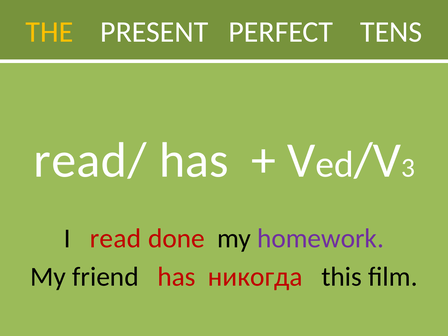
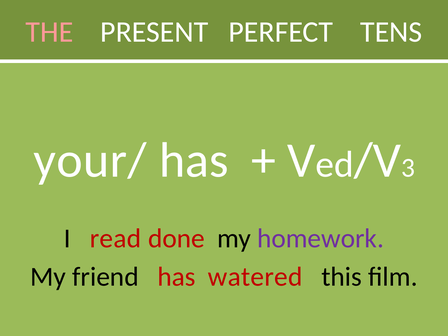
THE colour: yellow -> pink
read/: read/ -> your/
никогда: никогда -> watered
